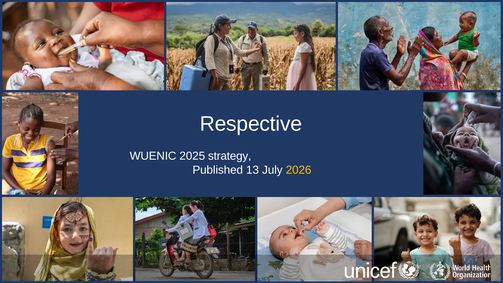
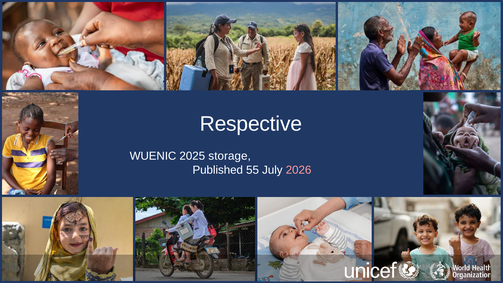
strategy: strategy -> storage
13: 13 -> 55
2026 colour: yellow -> pink
